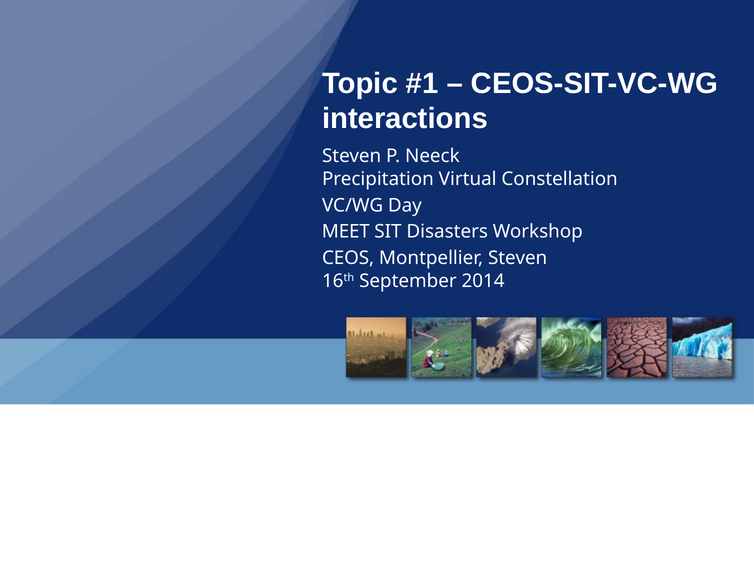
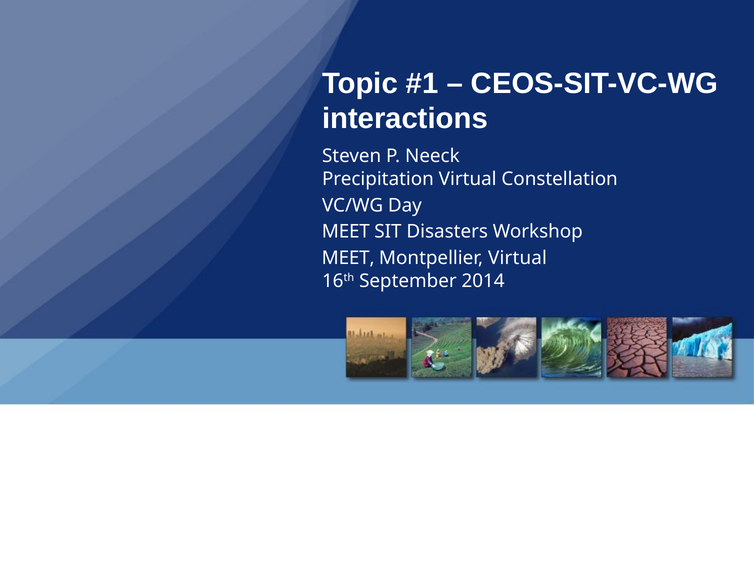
CEOS at (348, 258): CEOS -> MEET
Montpellier Steven: Steven -> Virtual
